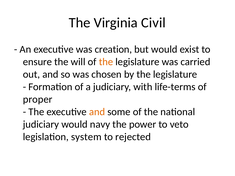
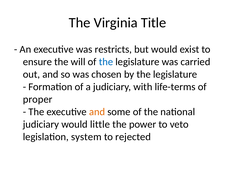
Civil: Civil -> Title
creation: creation -> restricts
the at (106, 62) colour: orange -> blue
navy: navy -> little
